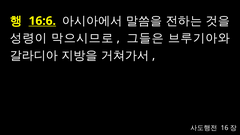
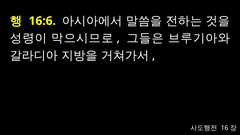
16:6 underline: present -> none
